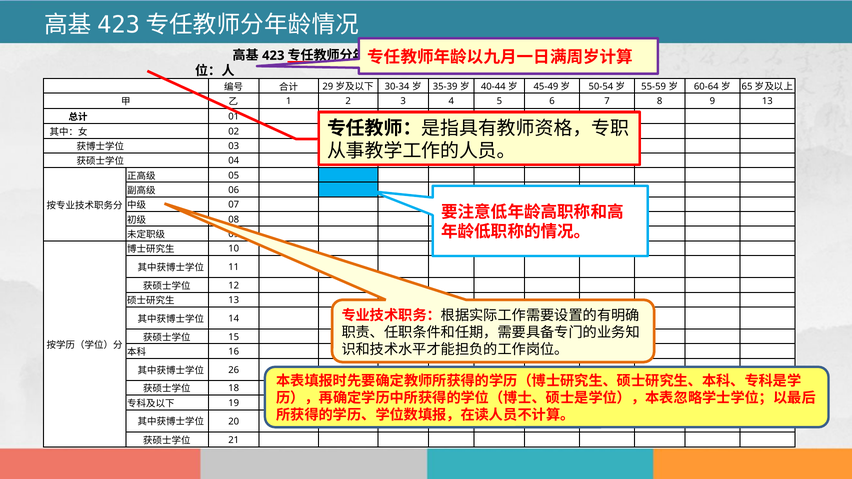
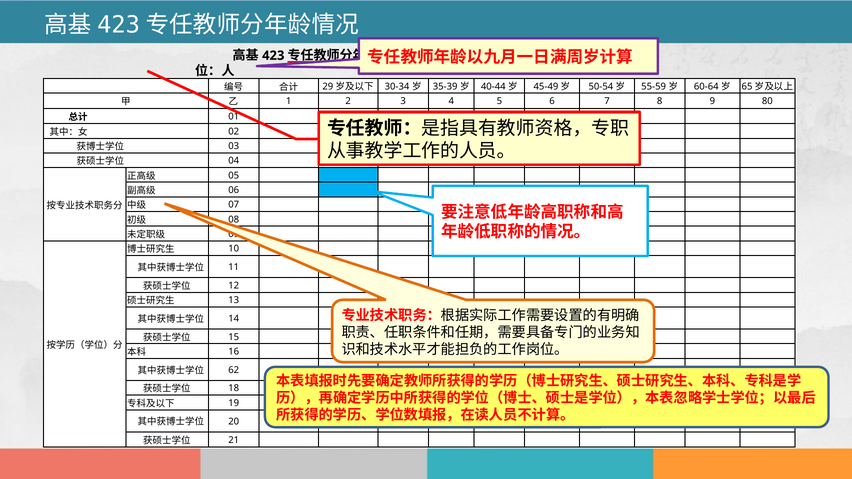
9 13: 13 -> 80
26: 26 -> 62
